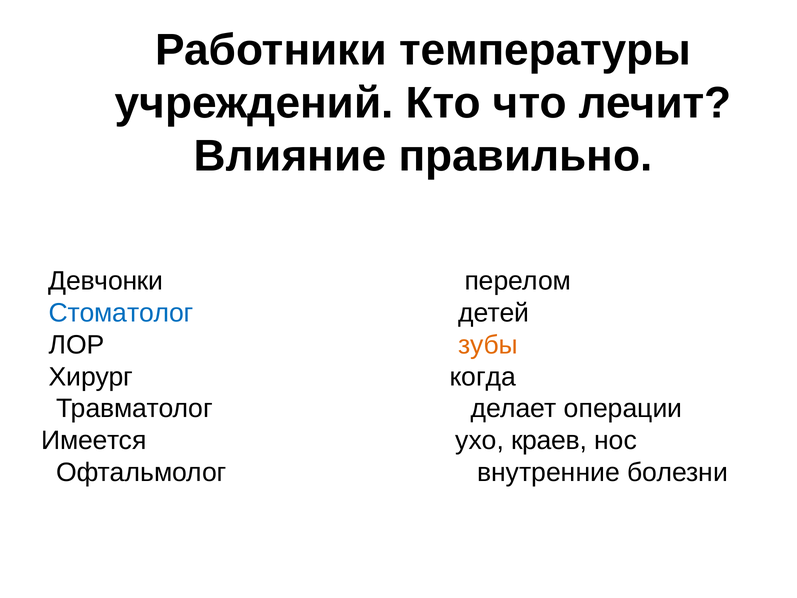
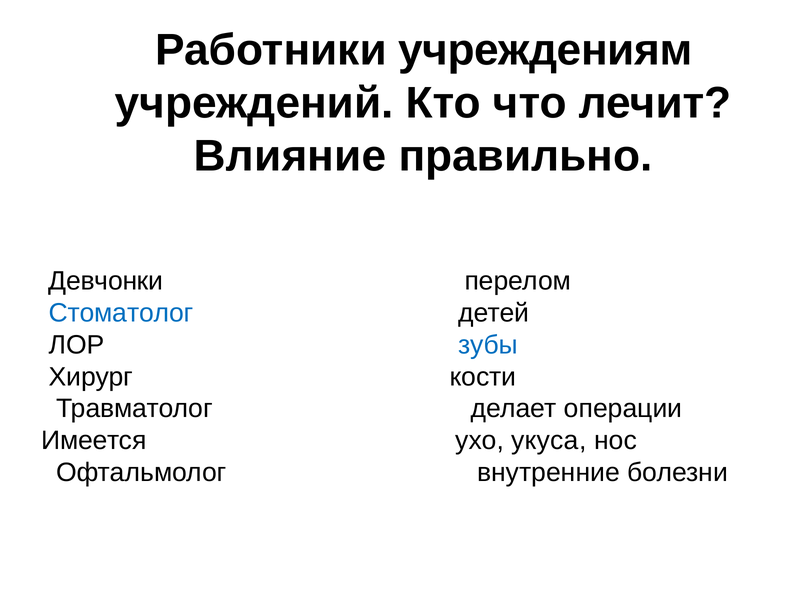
температуры: температуры -> учреждениям
зубы colour: orange -> blue
когда: когда -> кости
краев: краев -> укуса
